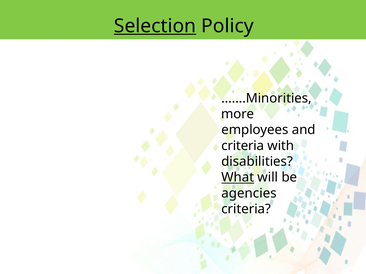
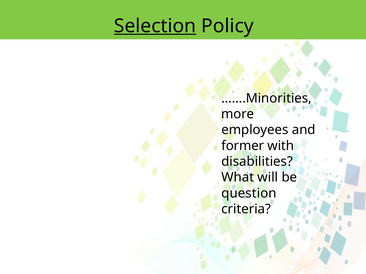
criteria at (243, 146): criteria -> former
What underline: present -> none
agencies: agencies -> question
